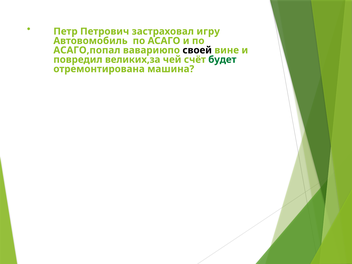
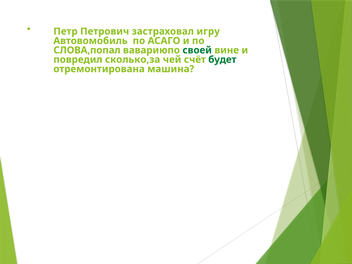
АСАГО,попал: АСАГО,попал -> СЛОВА,попал
своей colour: black -> green
великих,за: великих,за -> сколько,за
